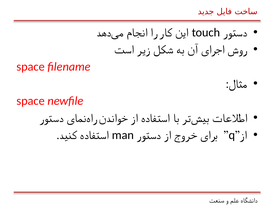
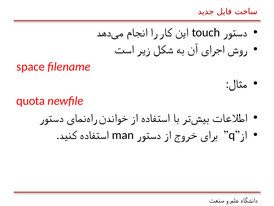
space at (31, 101): space -> quota
